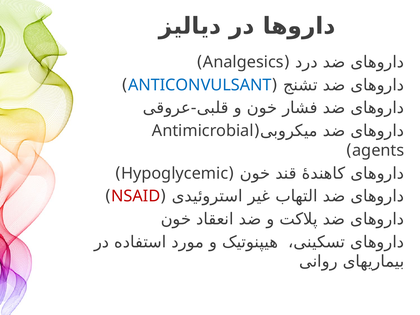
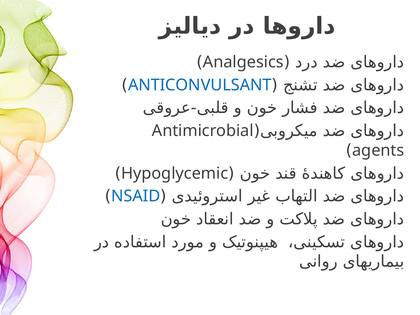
NSAID colour: red -> blue
